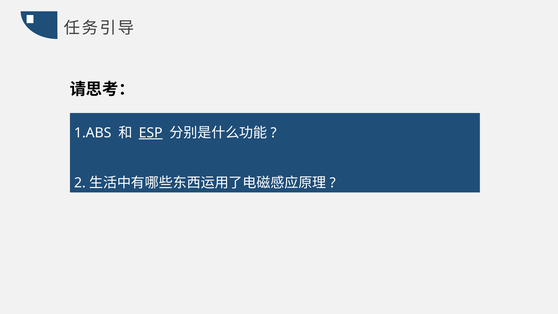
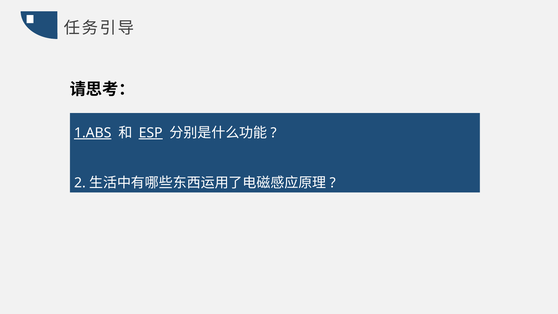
1.ABS underline: none -> present
